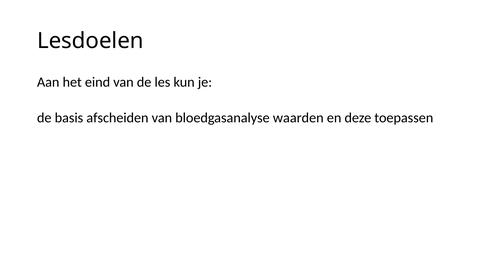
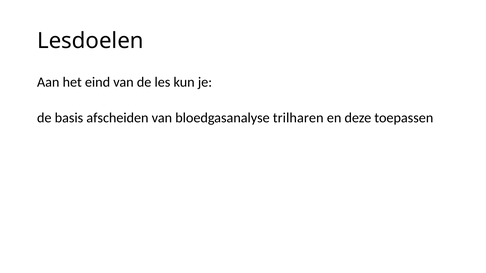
waarden: waarden -> trilharen
